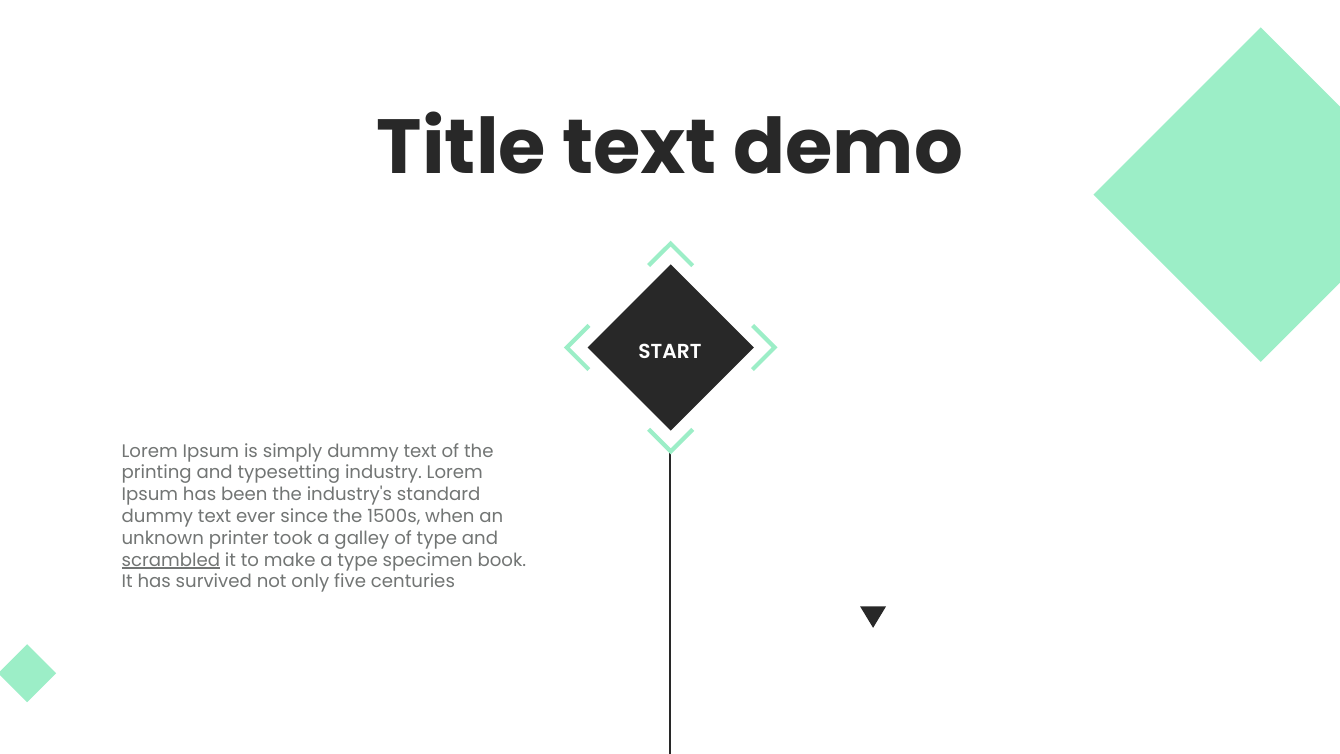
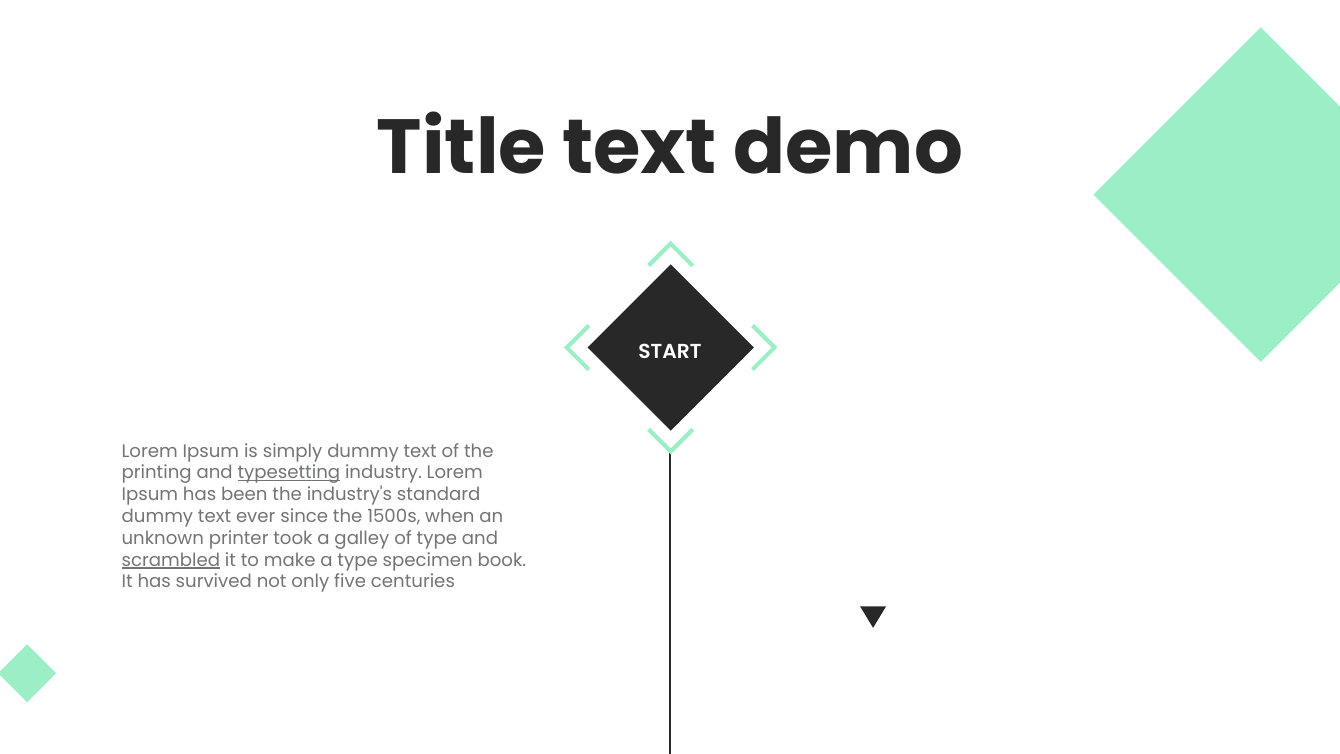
typesetting underline: none -> present
